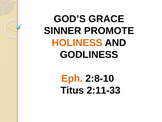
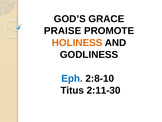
SINNER: SINNER -> PRAISE
Eph colour: orange -> blue
2:11-33: 2:11-33 -> 2:11-30
